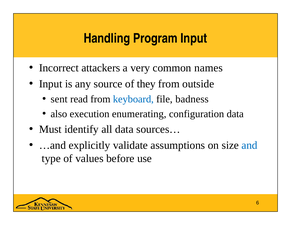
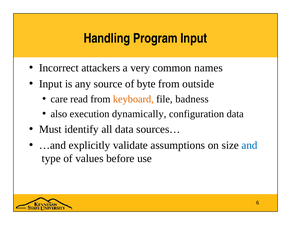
they: they -> byte
sent: sent -> care
keyboard colour: blue -> orange
enumerating: enumerating -> dynamically
